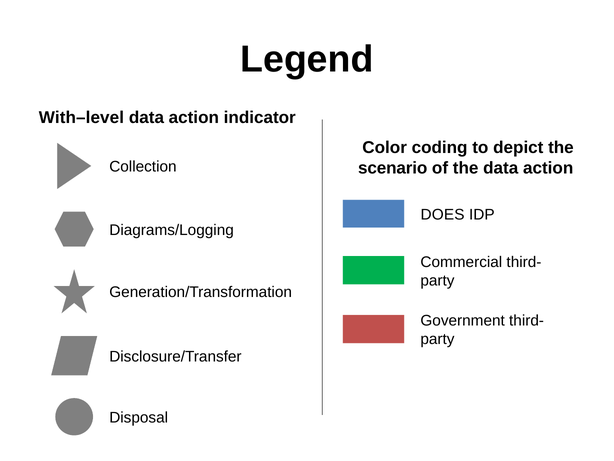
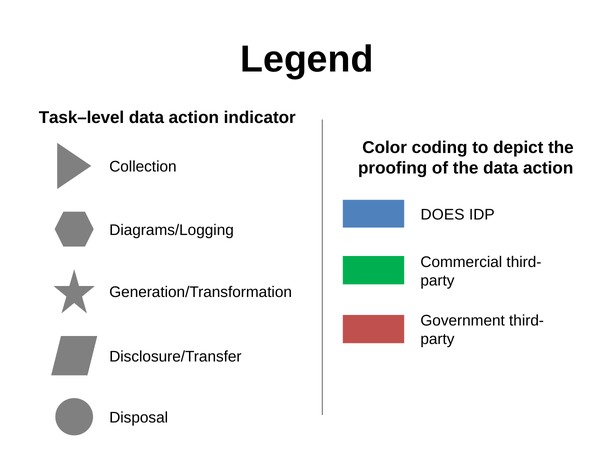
With–level: With–level -> Task–level
scenario: scenario -> proofing
